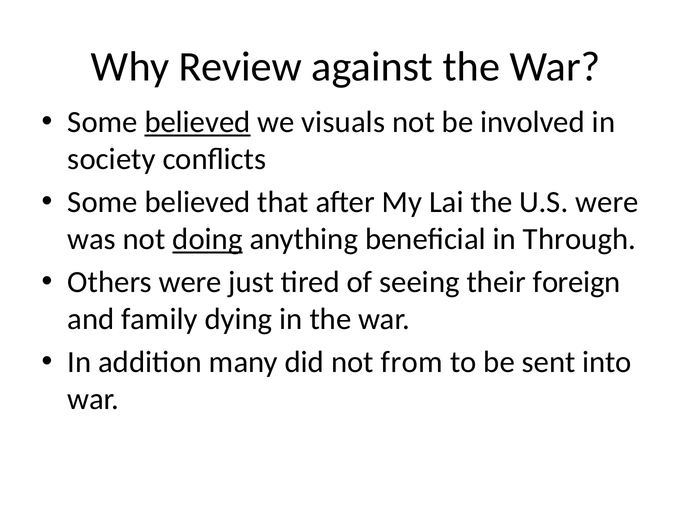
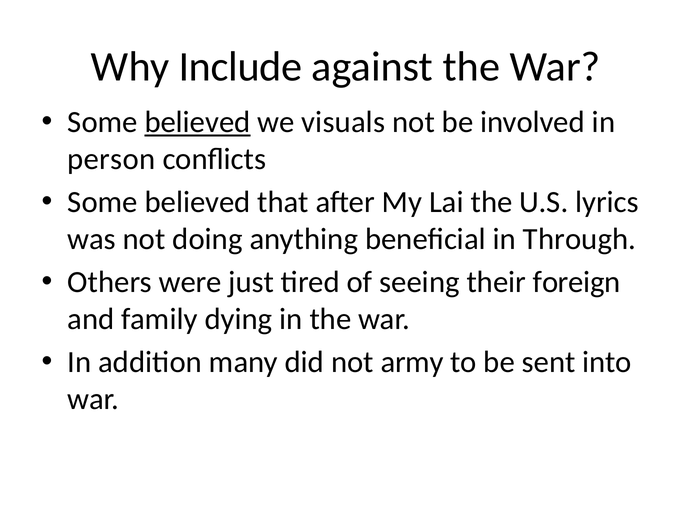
Review: Review -> Include
society: society -> person
U.S were: were -> lyrics
doing underline: present -> none
from: from -> army
